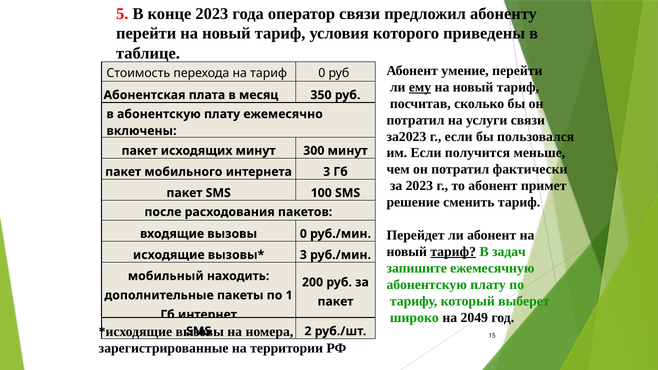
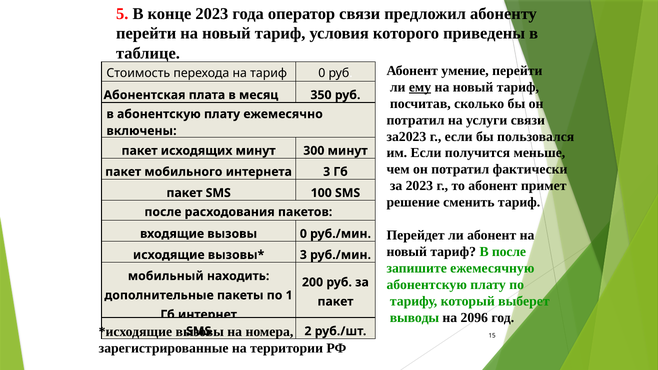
тариф at (453, 252) underline: present -> none
В задач: задач -> после
широко: широко -> выводы
2049: 2049 -> 2096
